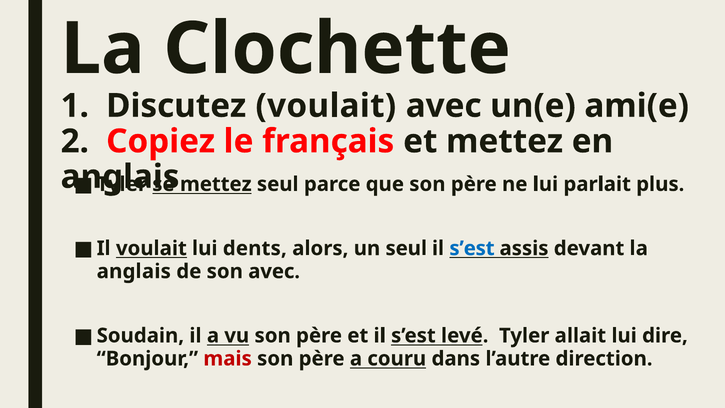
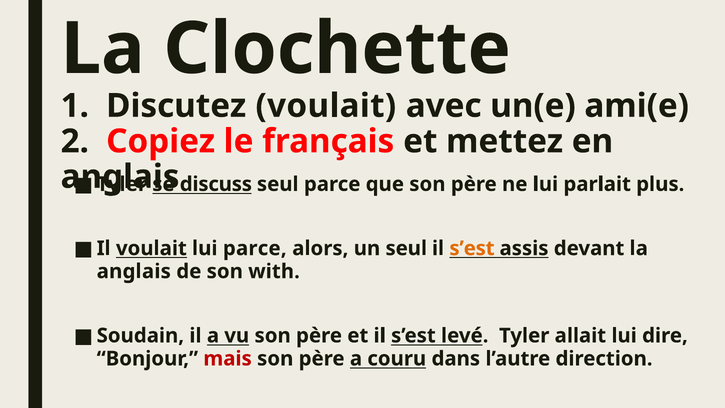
mettez at (216, 184): mettez -> discuss
lui dents: dents -> parce
s’est at (472, 248) colour: blue -> orange
son avec: avec -> with
